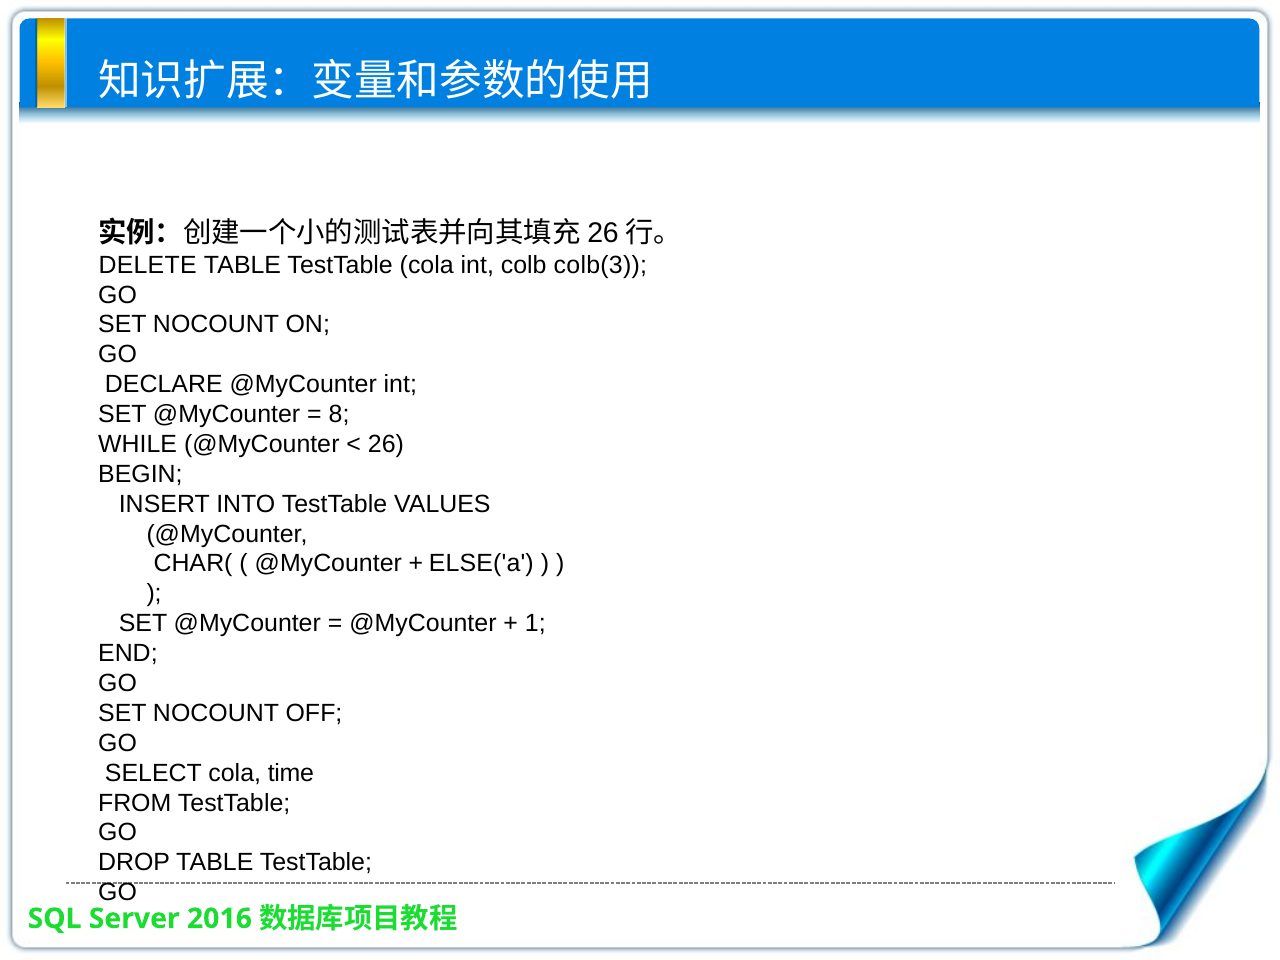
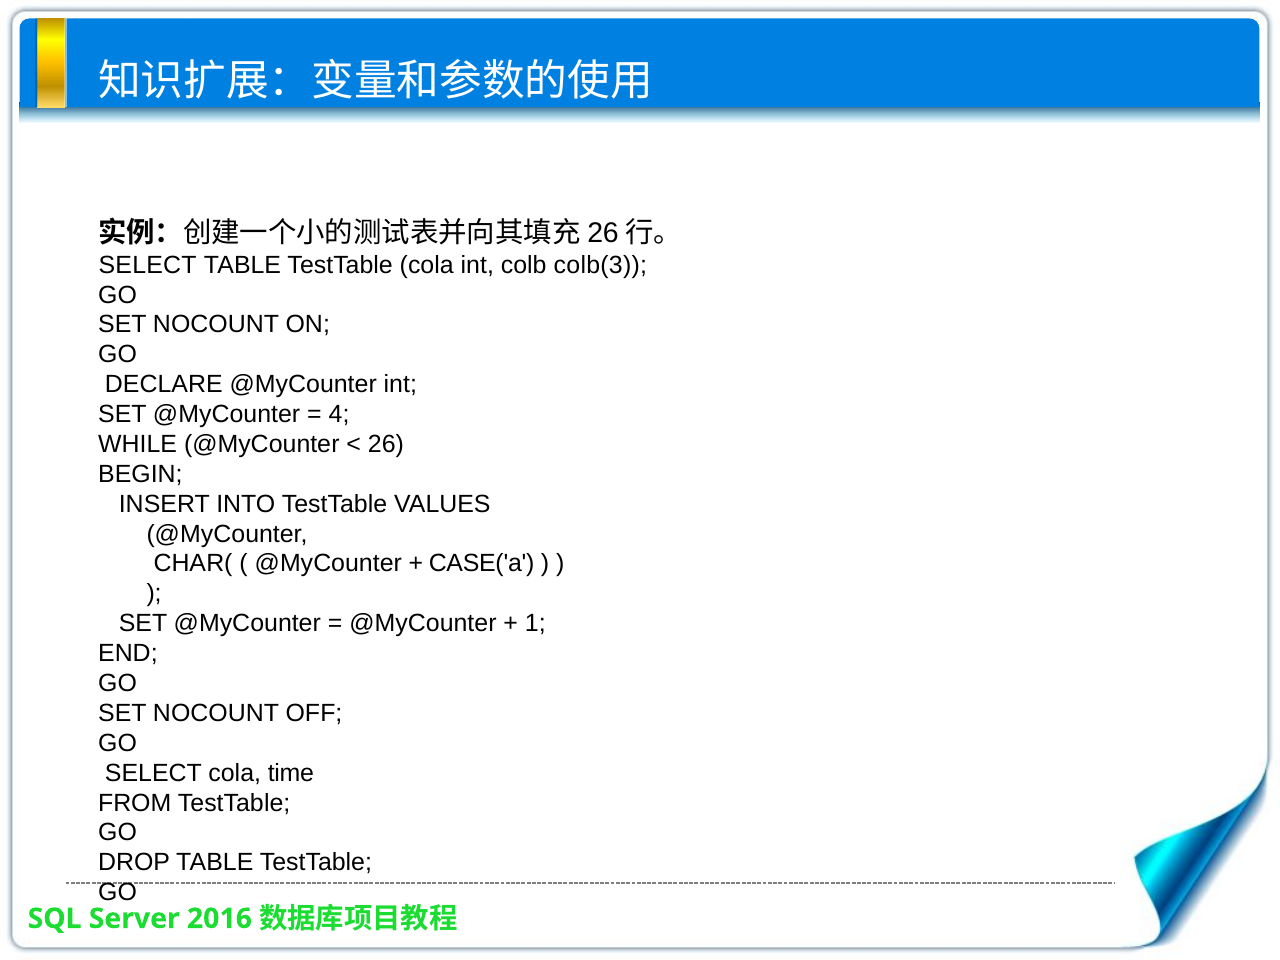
DELETE at (148, 265): DELETE -> SELECT
8: 8 -> 4
ELSE('a: ELSE('a -> CASE('a
